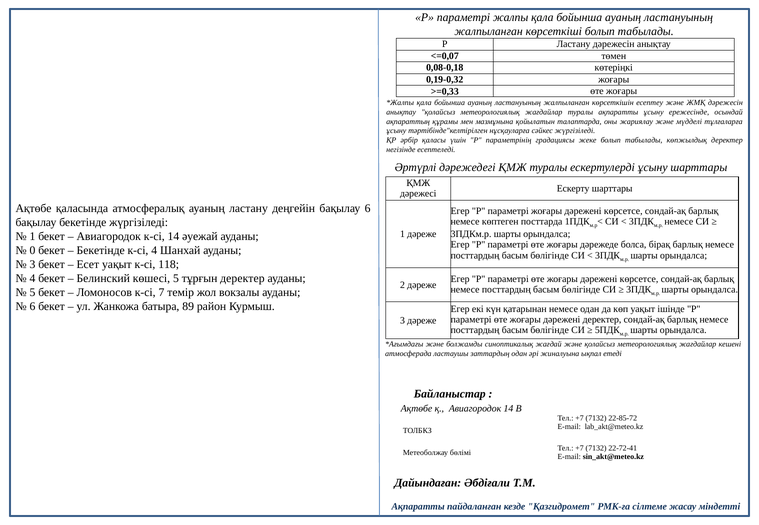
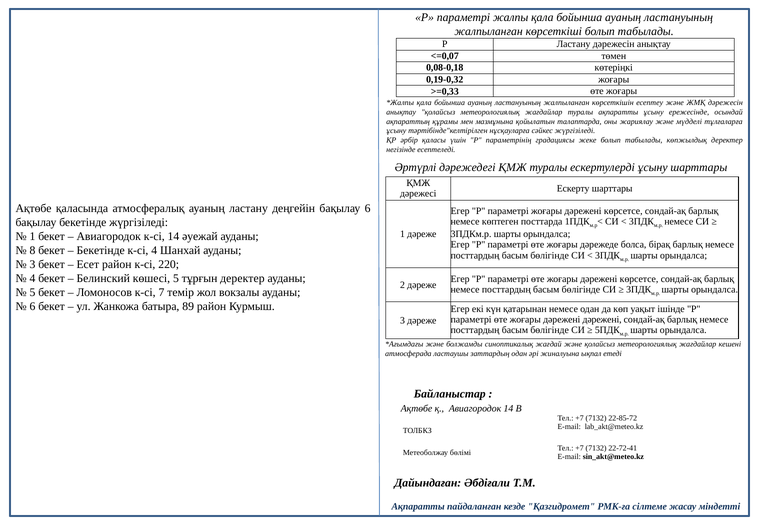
0: 0 -> 8
Есет уақыт: уақыт -> район
118: 118 -> 220
дәрежені деректер: деректер -> дәрежені
